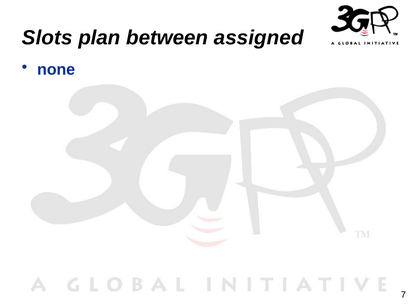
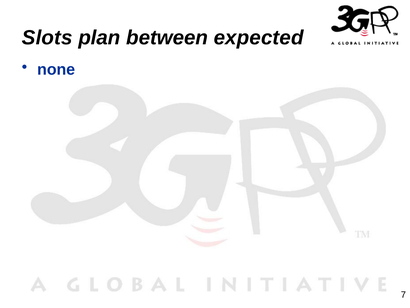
assigned: assigned -> expected
